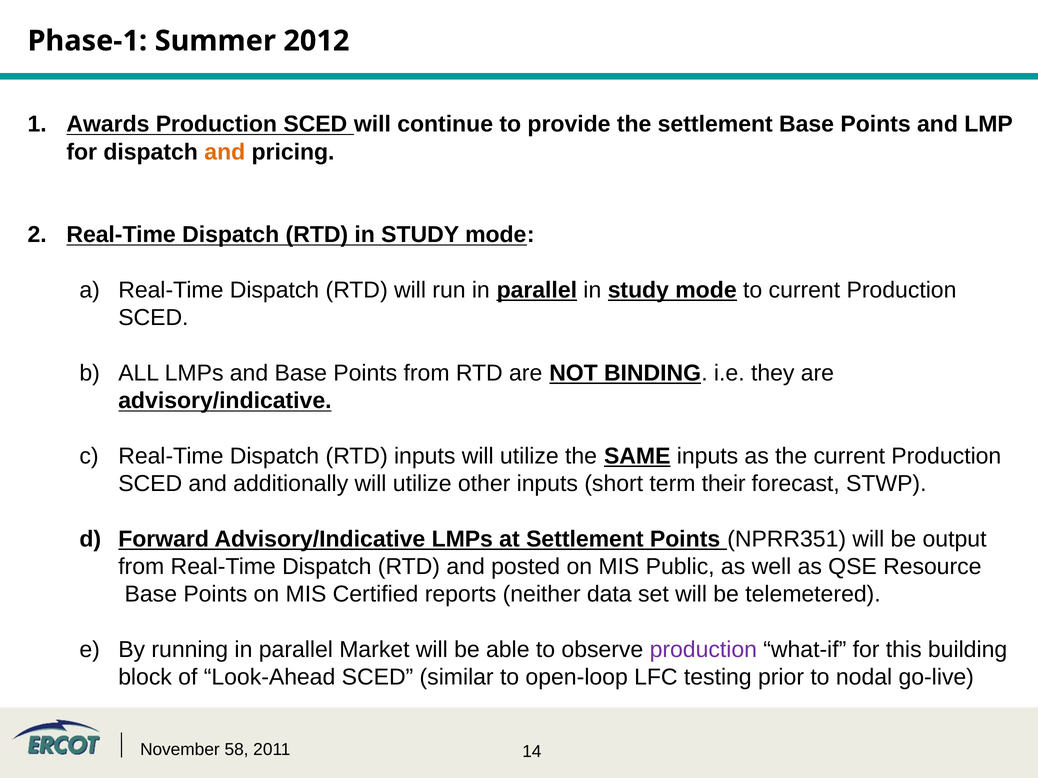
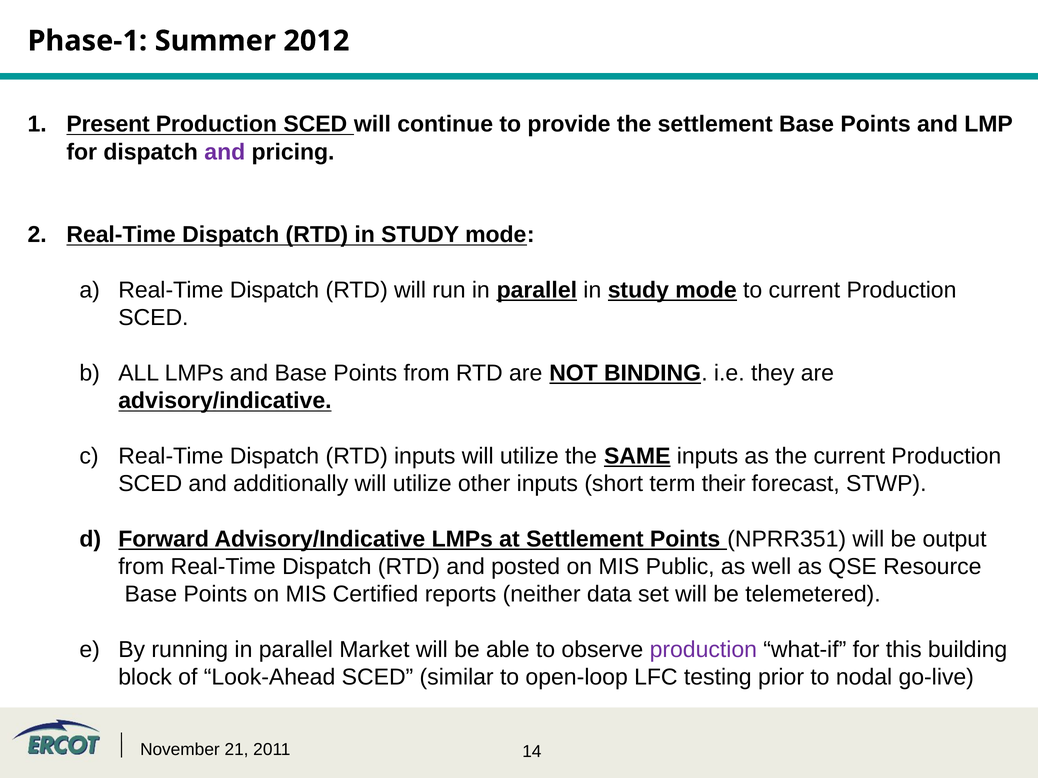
Awards: Awards -> Present
and at (225, 152) colour: orange -> purple
58: 58 -> 21
